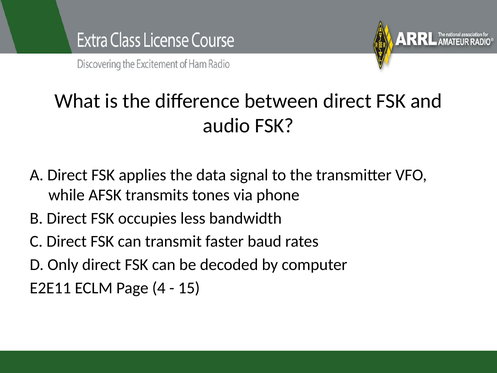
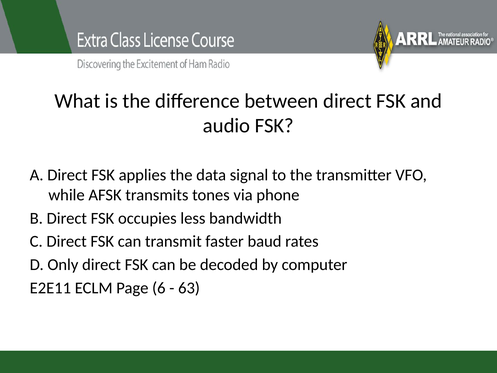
4: 4 -> 6
15: 15 -> 63
